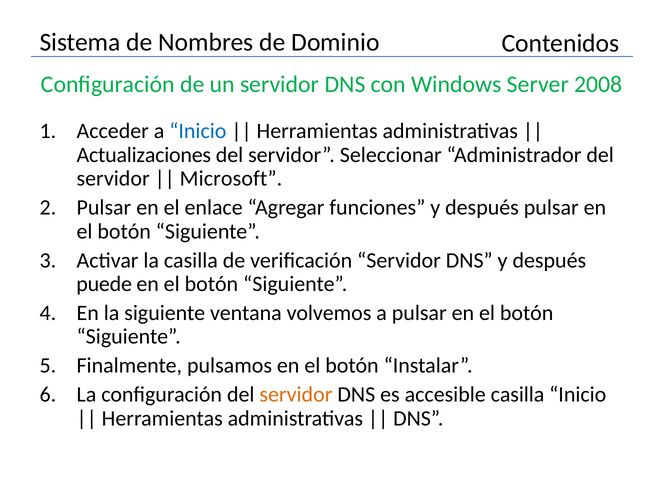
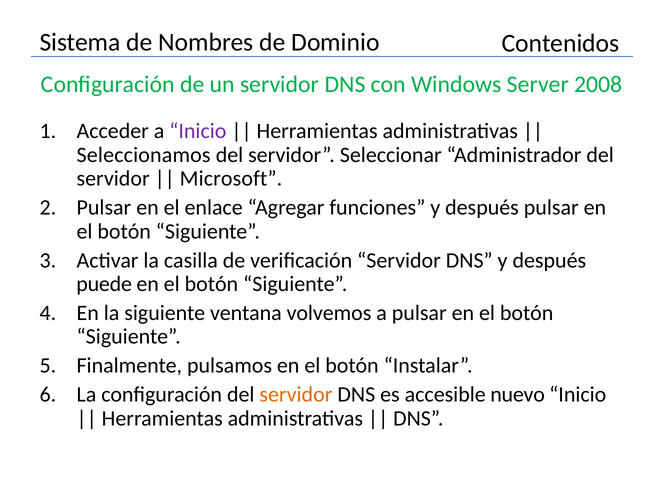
Inicio at (198, 131) colour: blue -> purple
Actualizaciones: Actualizaciones -> Seleccionamos
accesible casilla: casilla -> nuevo
